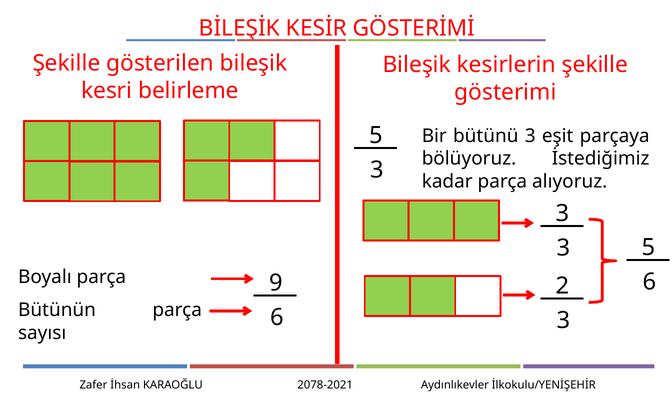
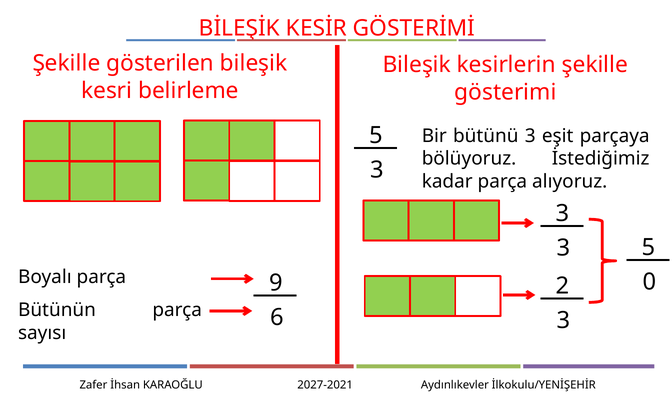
2 6: 6 -> 0
2078-2021: 2078-2021 -> 2027-2021
